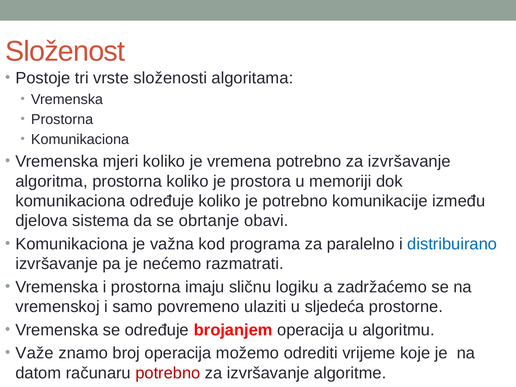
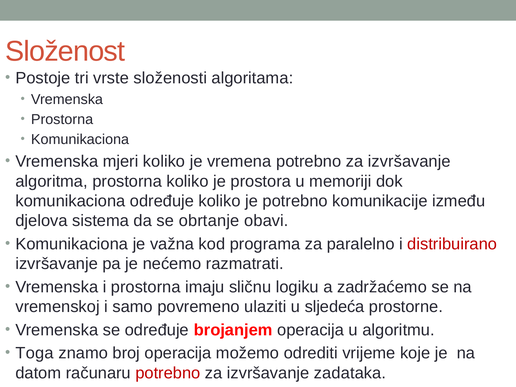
distribuirano colour: blue -> red
Važe: Važe -> Toga
algoritme: algoritme -> zadataka
